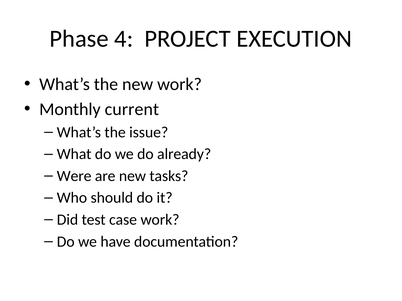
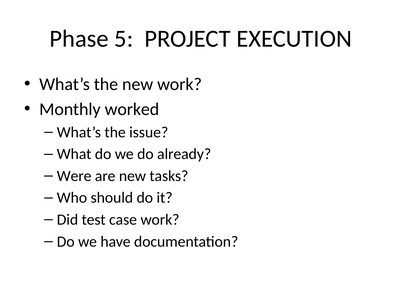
4: 4 -> 5
current: current -> worked
